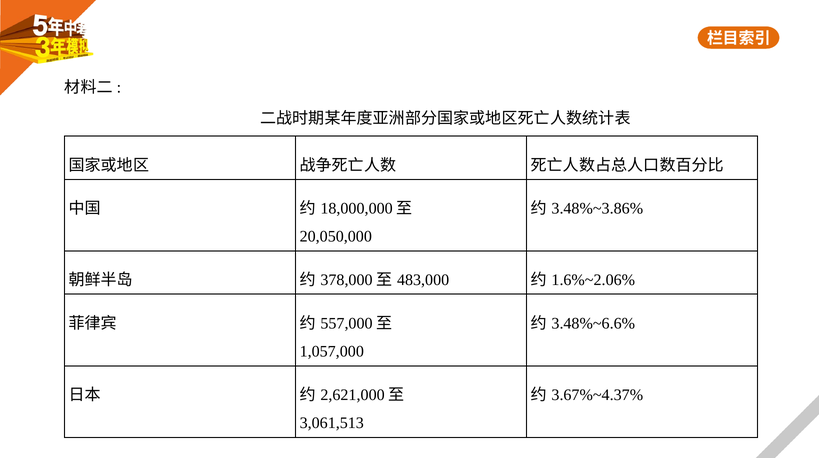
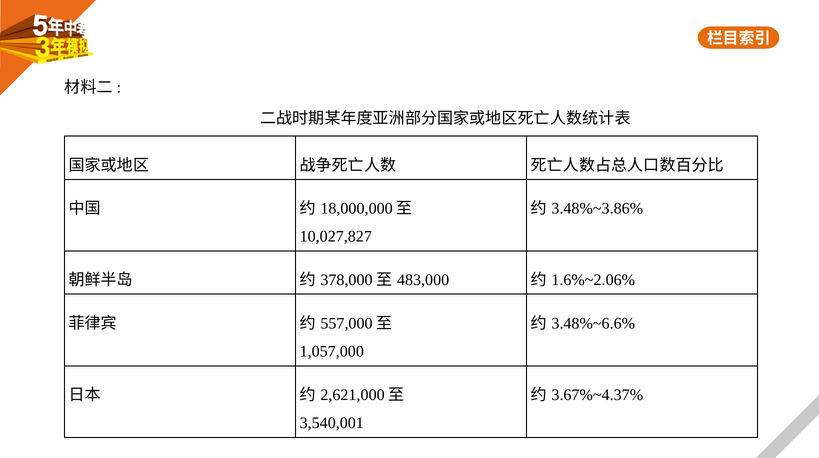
20,050,000: 20,050,000 -> 10,027,827
3,061,513: 3,061,513 -> 3,540,001
